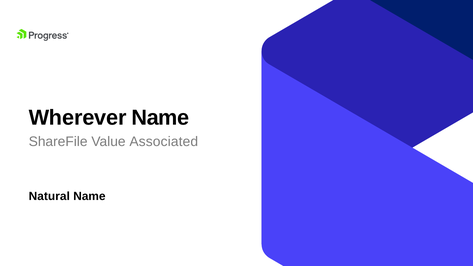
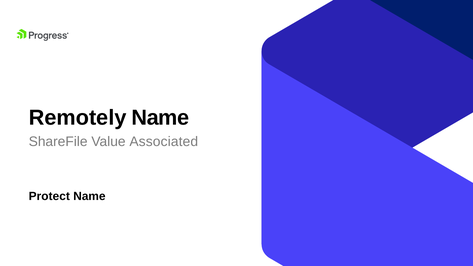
Wherever: Wherever -> Remotely
Natural: Natural -> Protect
